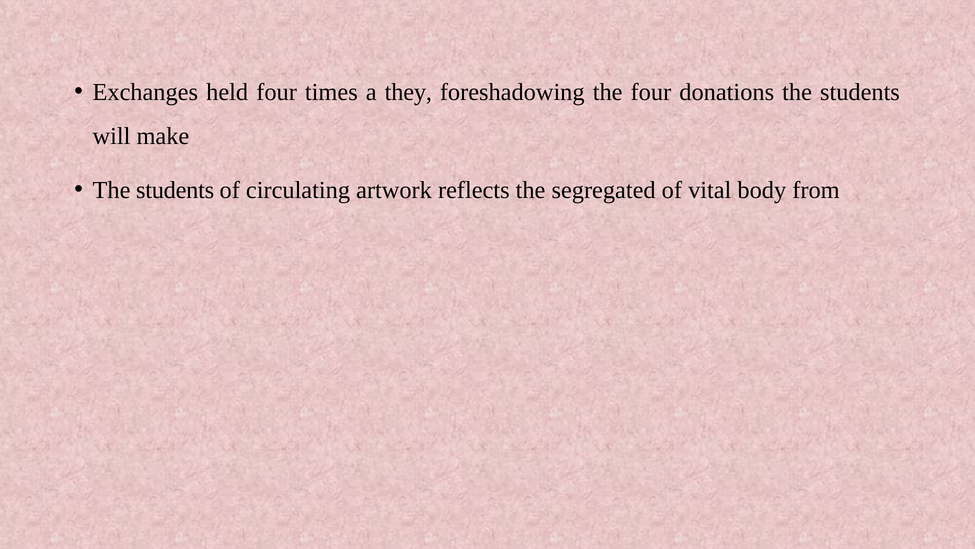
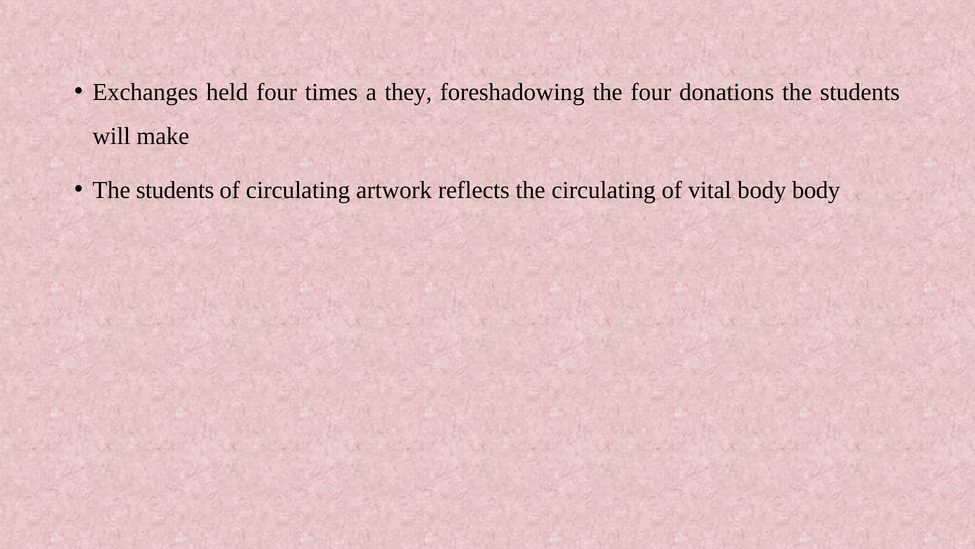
the segregated: segregated -> circulating
body from: from -> body
